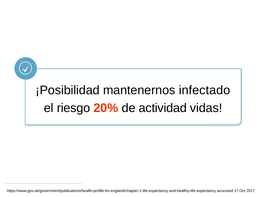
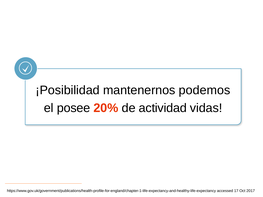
infectado: infectado -> podemos
riesgo: riesgo -> posee
